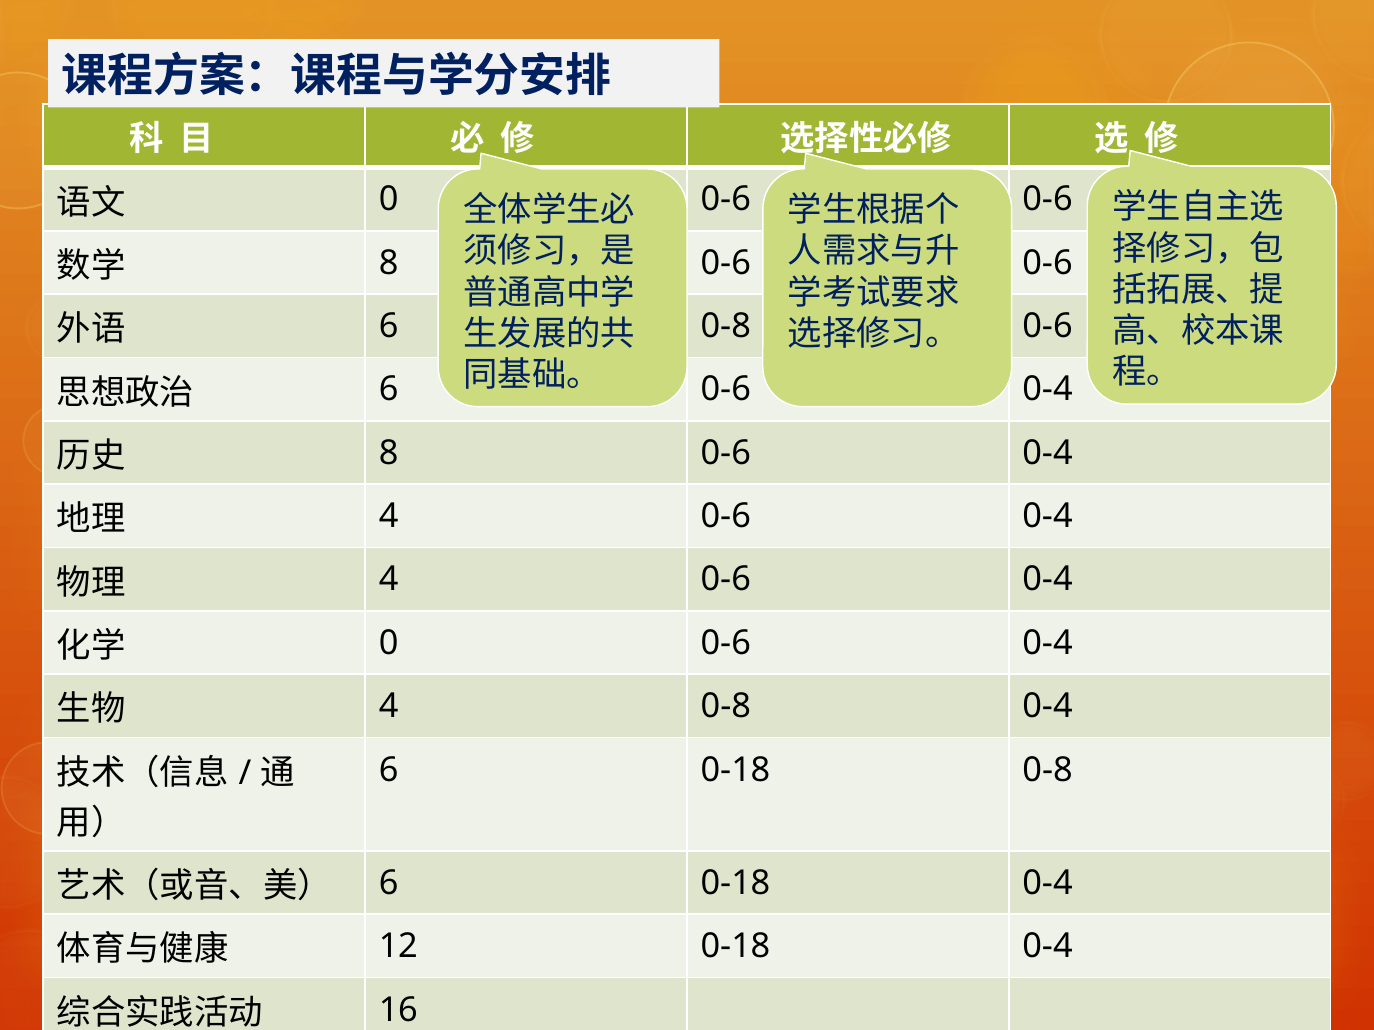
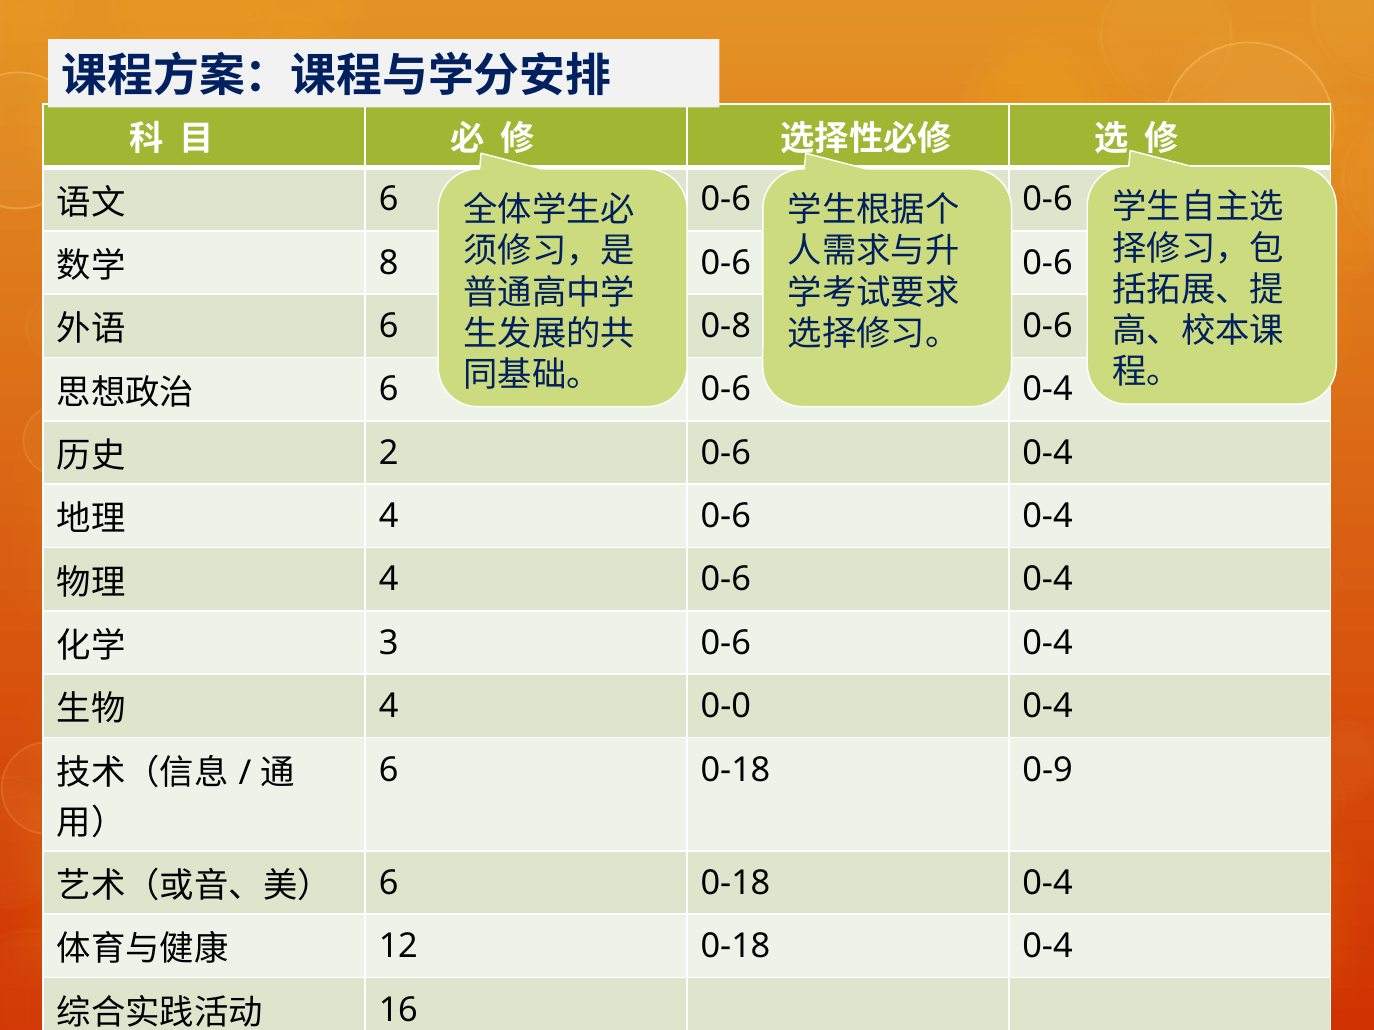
0 at (389, 200): 0 -> 6
8 at (389, 453): 8 -> 2
0 at (389, 643): 0 -> 3
4 0-8: 0-8 -> 0-0
0-18 0-8: 0-8 -> 0-9
